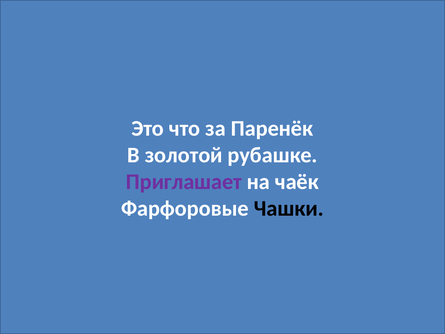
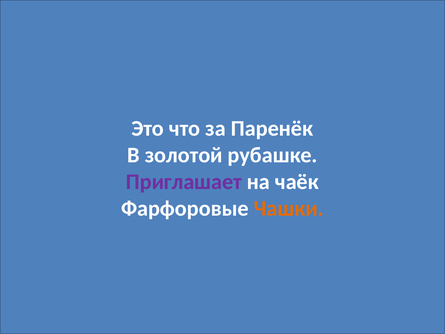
Чашки colour: black -> orange
